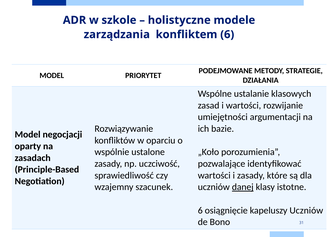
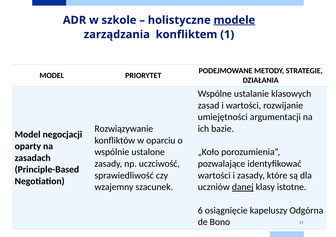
modele underline: none -> present
konfliktem 6: 6 -> 1
kapeluszy Uczniów: Uczniów -> Odgórna
